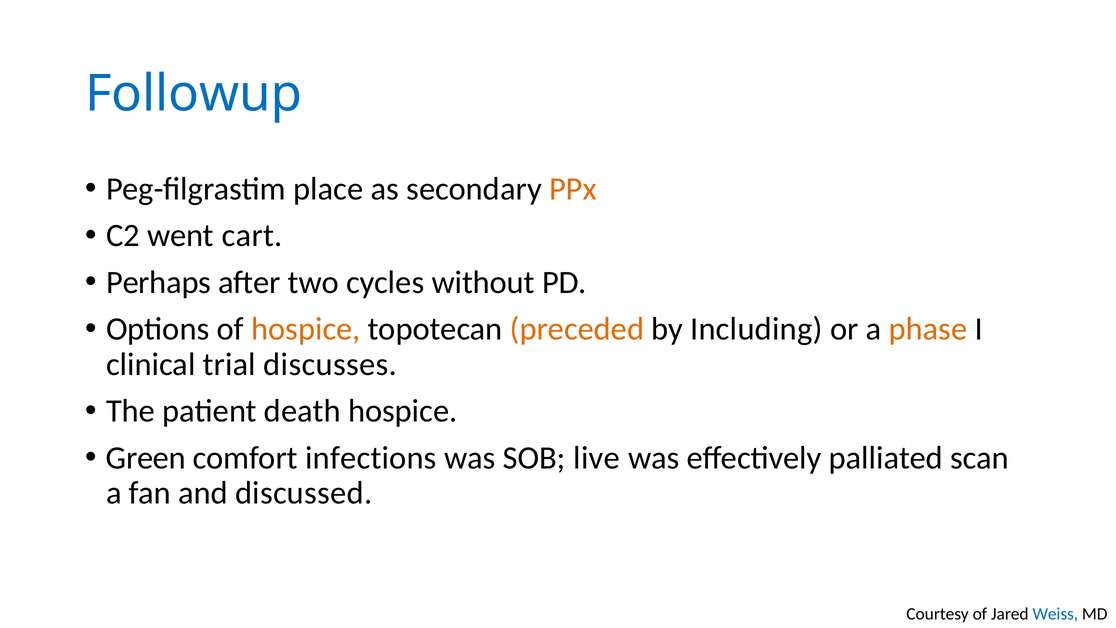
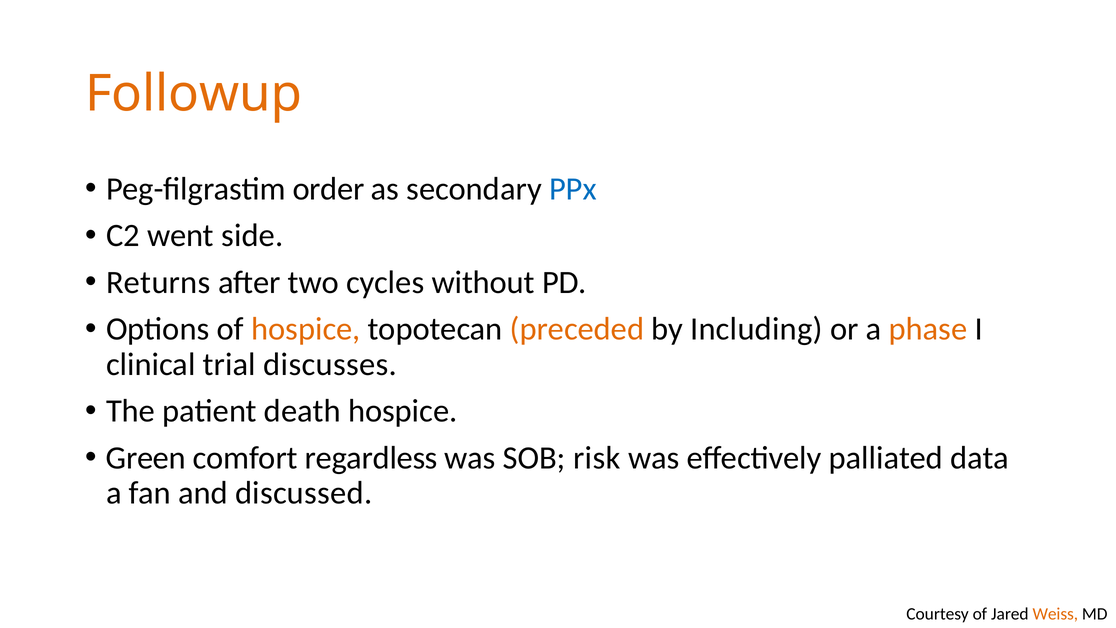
Followup colour: blue -> orange
place: place -> order
PPx colour: orange -> blue
cart: cart -> side
Perhaps: Perhaps -> Returns
infections: infections -> regardless
live: live -> risk
scan: scan -> data
Weiss colour: blue -> orange
